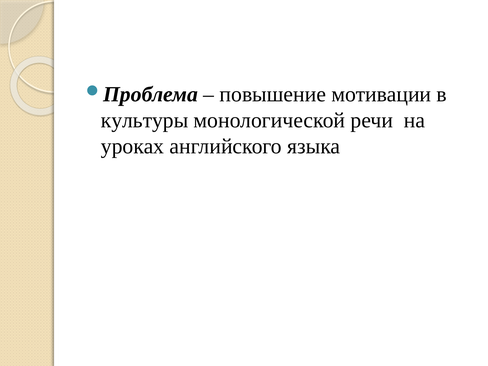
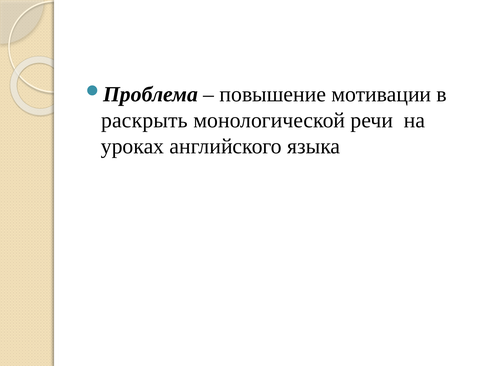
культуры: культуры -> раскрыть
